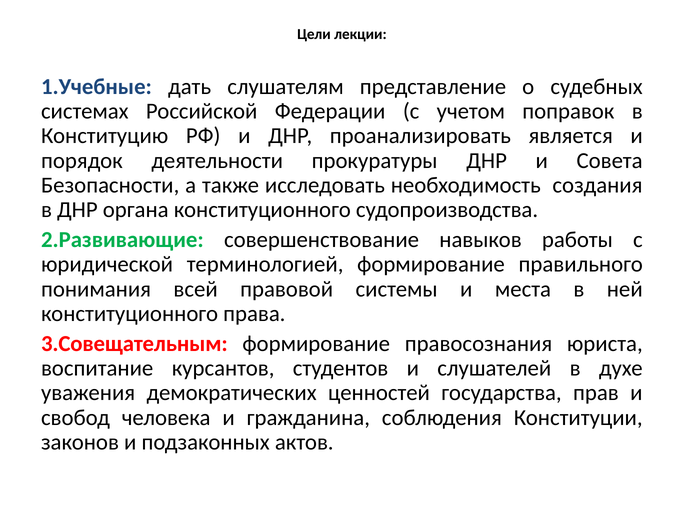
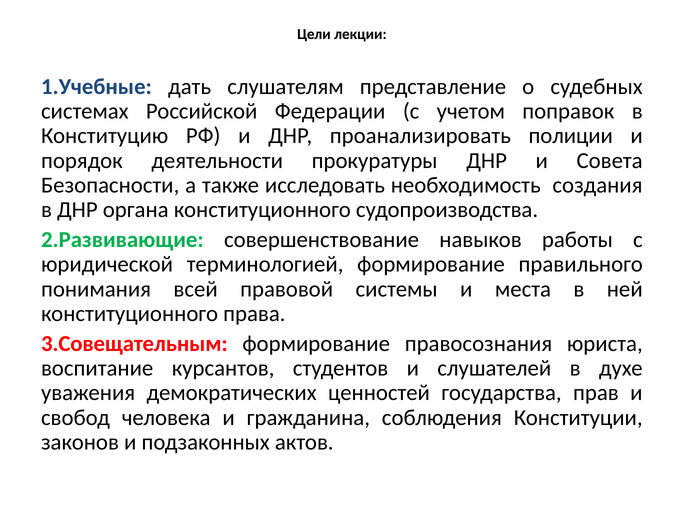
является: является -> полиции
